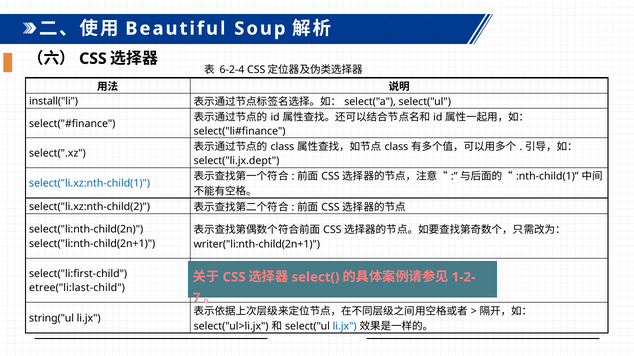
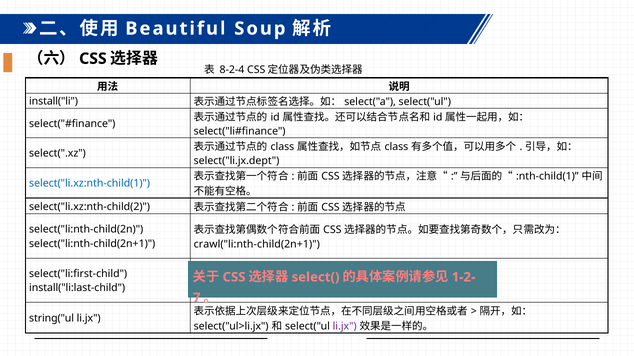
6-2-4: 6-2-4 -> 8-2-4
writer("li:nth-child(2n+1: writer("li:nth-child(2n+1 -> crawl("li:nth-child(2n+1
etree("li:last-child: etree("li:last-child -> install("li:last-child
li.jx at (345, 327) colour: blue -> purple
